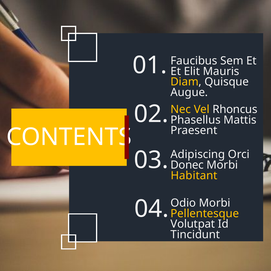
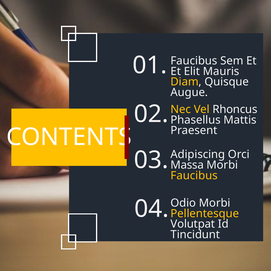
Donec: Donec -> Massa
Habitant at (194, 176): Habitant -> Faucibus
